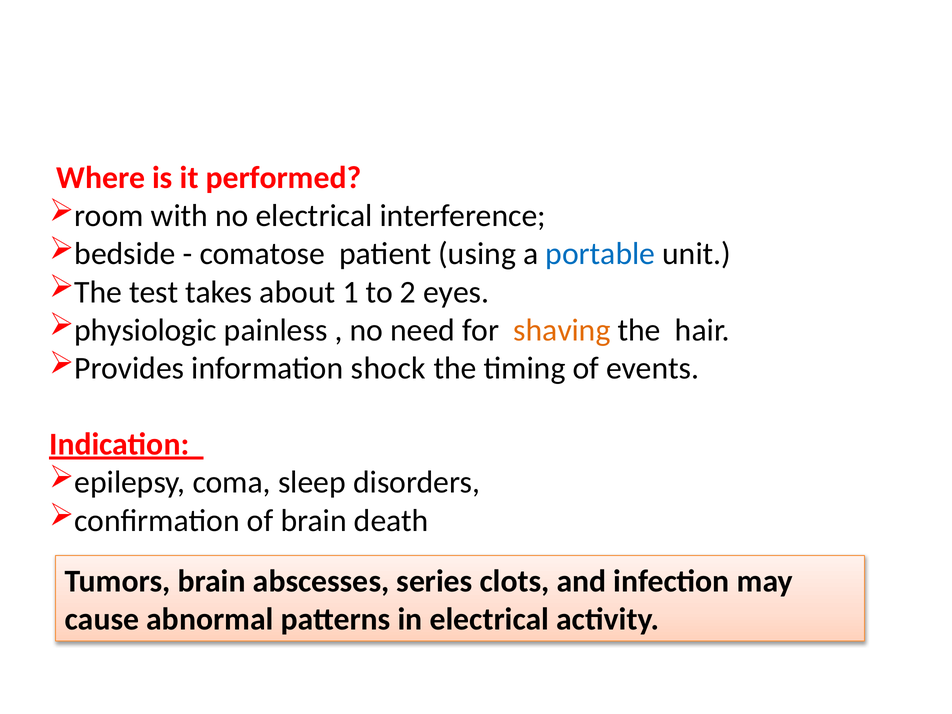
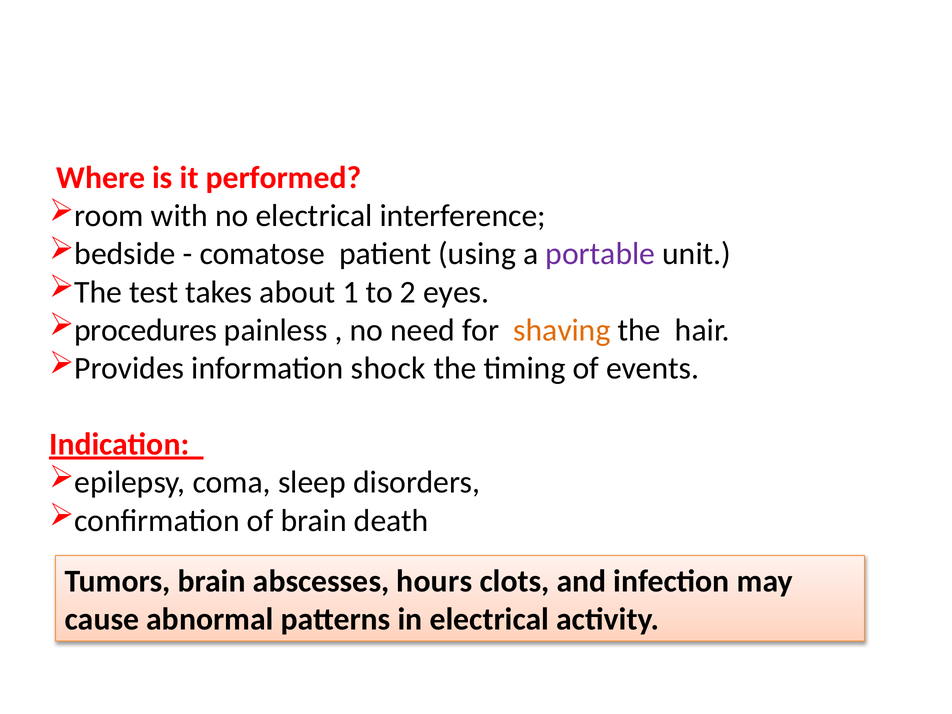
portable colour: blue -> purple
physiologic: physiologic -> procedures
series: series -> hours
